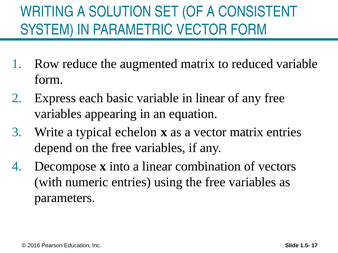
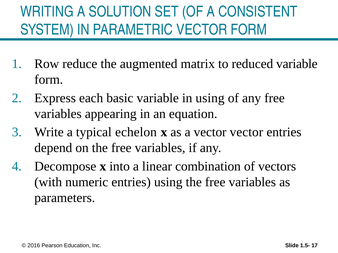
in linear: linear -> using
vector matrix: matrix -> vector
